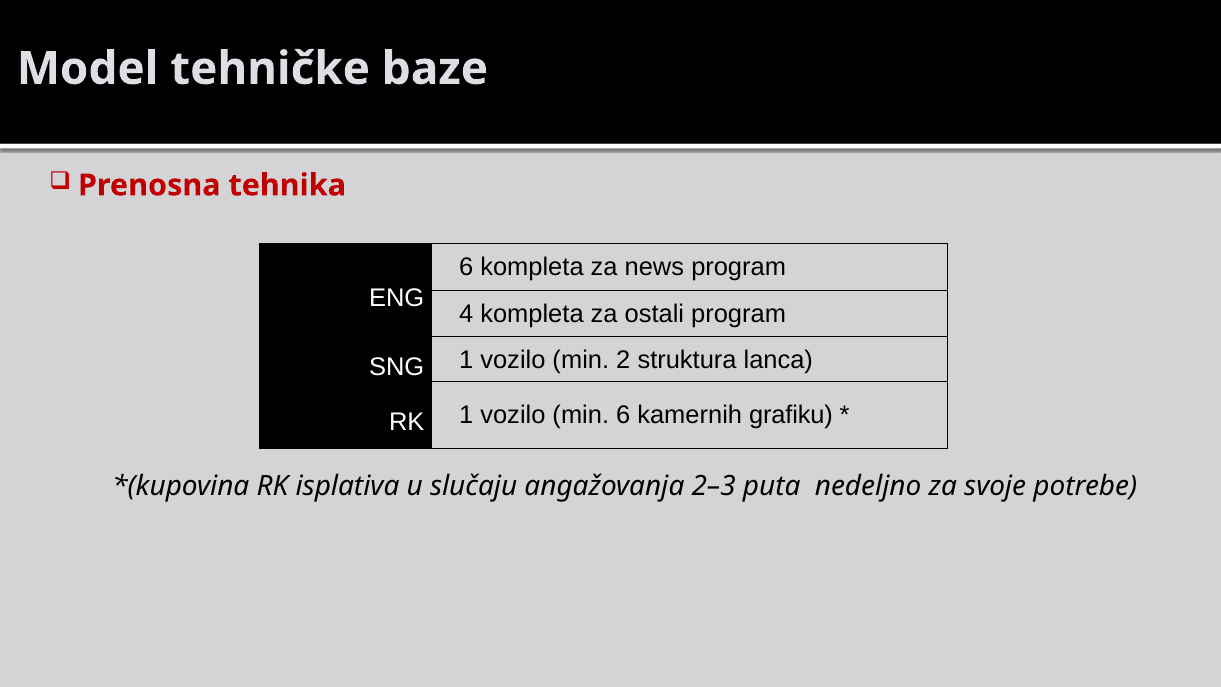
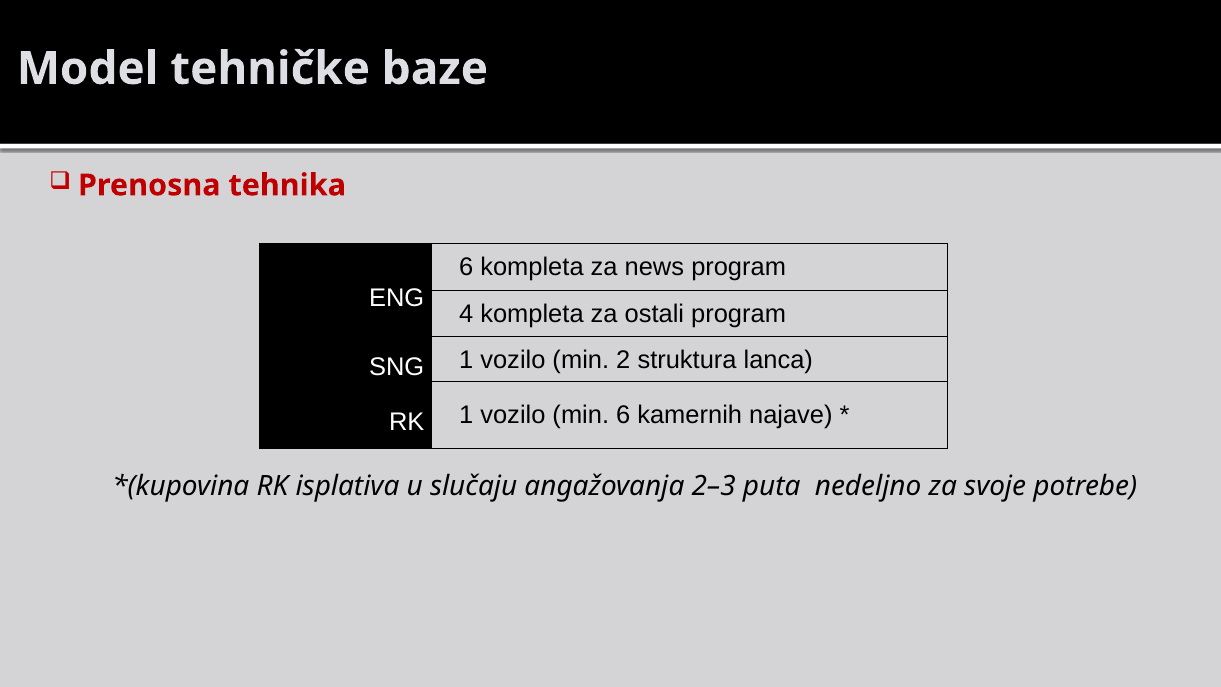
grafiku: grafiku -> najave
